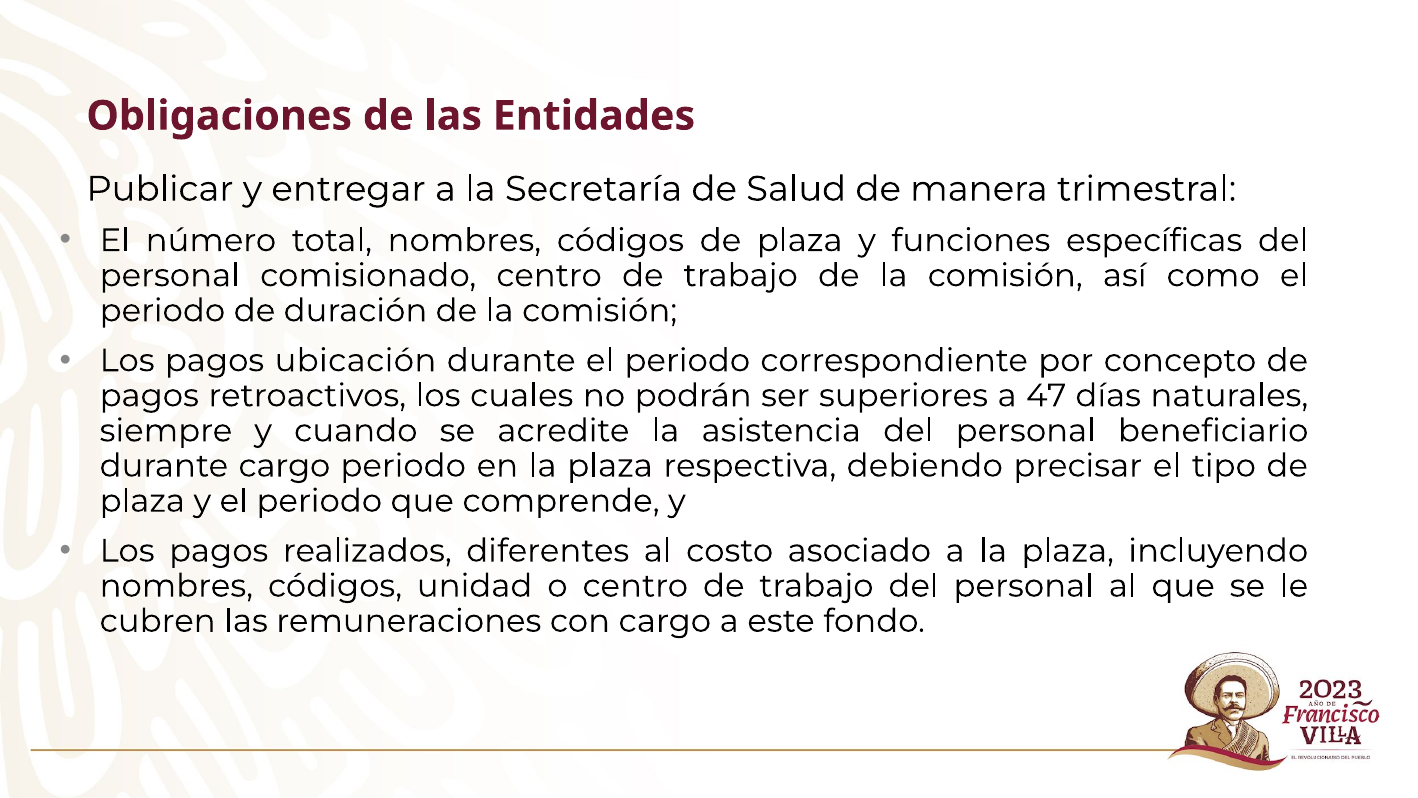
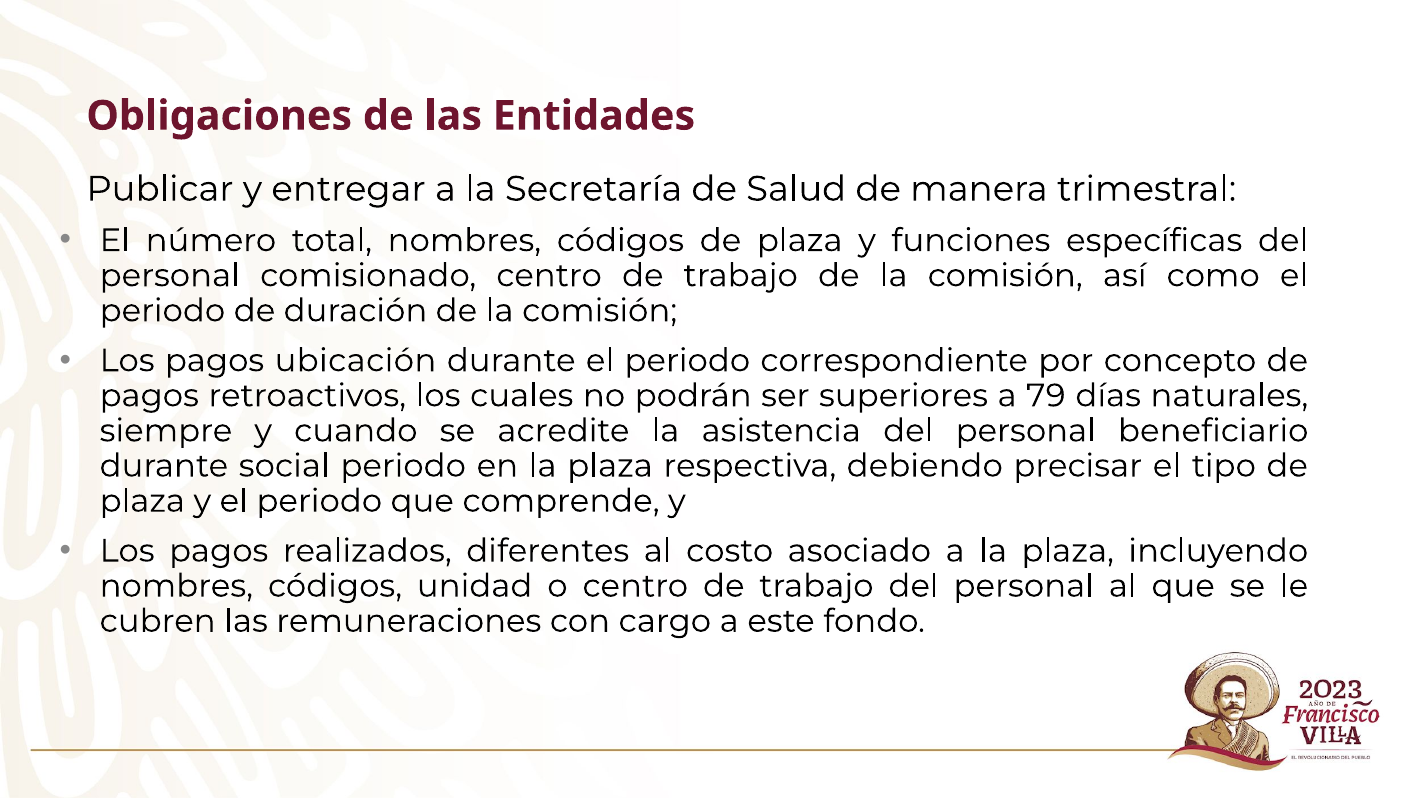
47: 47 -> 79
durante cargo: cargo -> social
